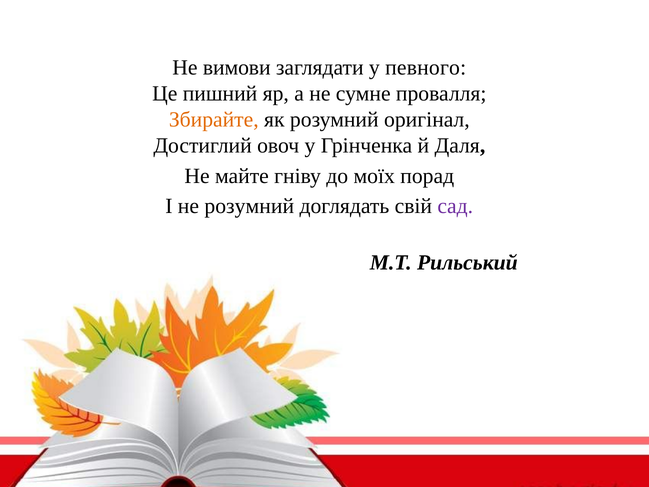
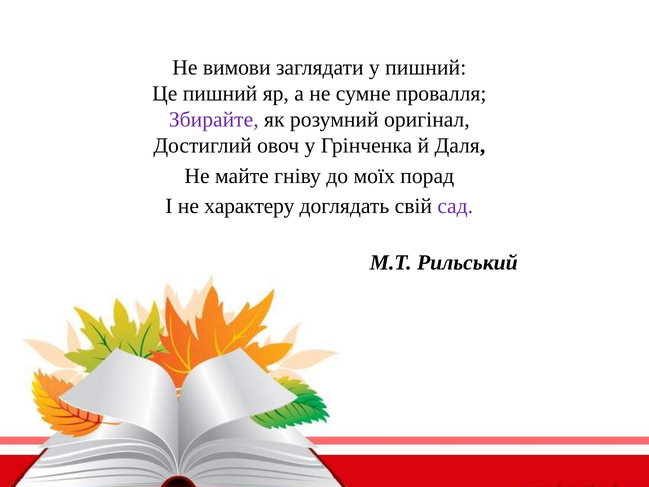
у певного: певного -> пишний
Збирайте colour: orange -> purple
не розумний: розумний -> характеру
